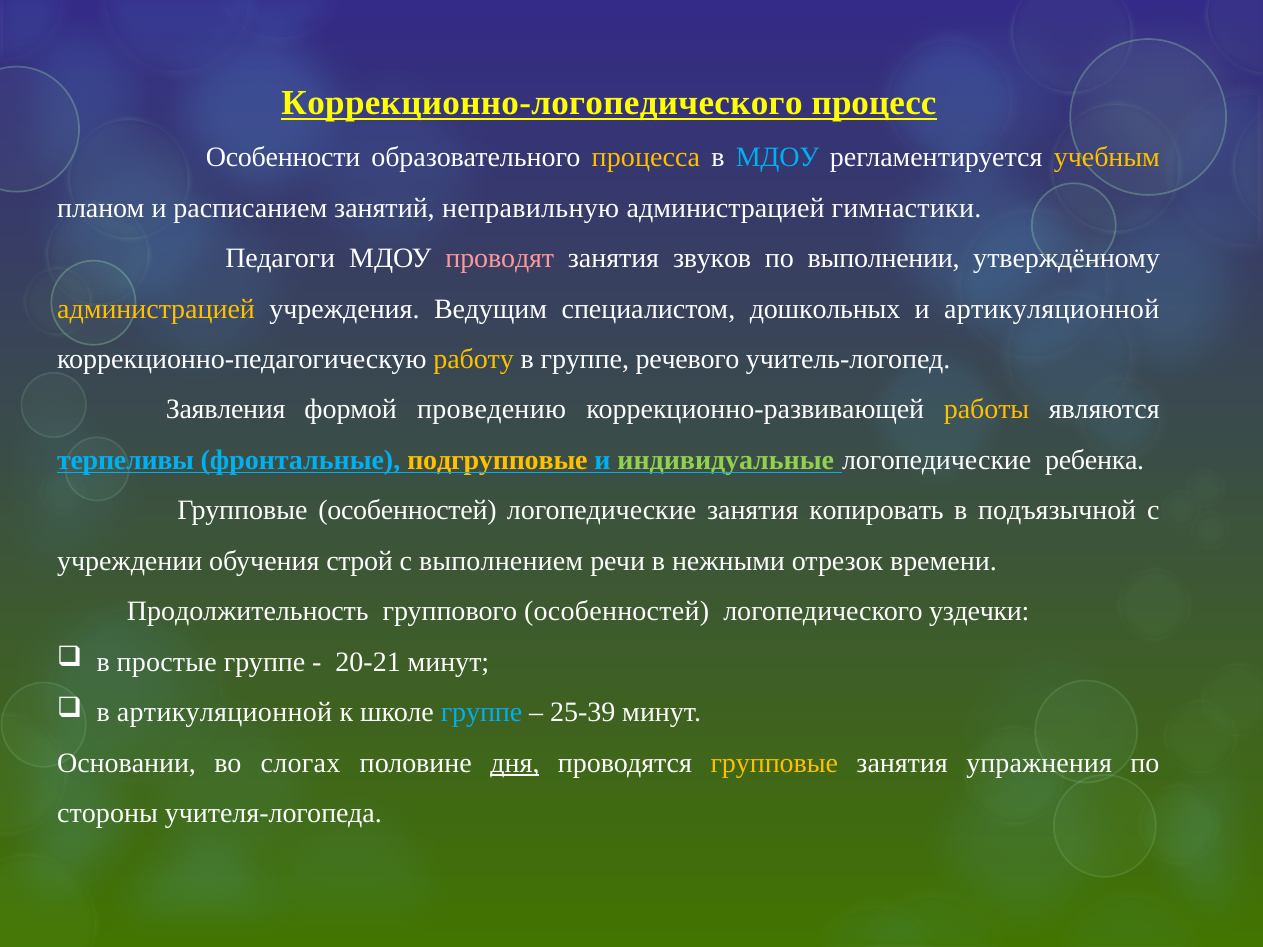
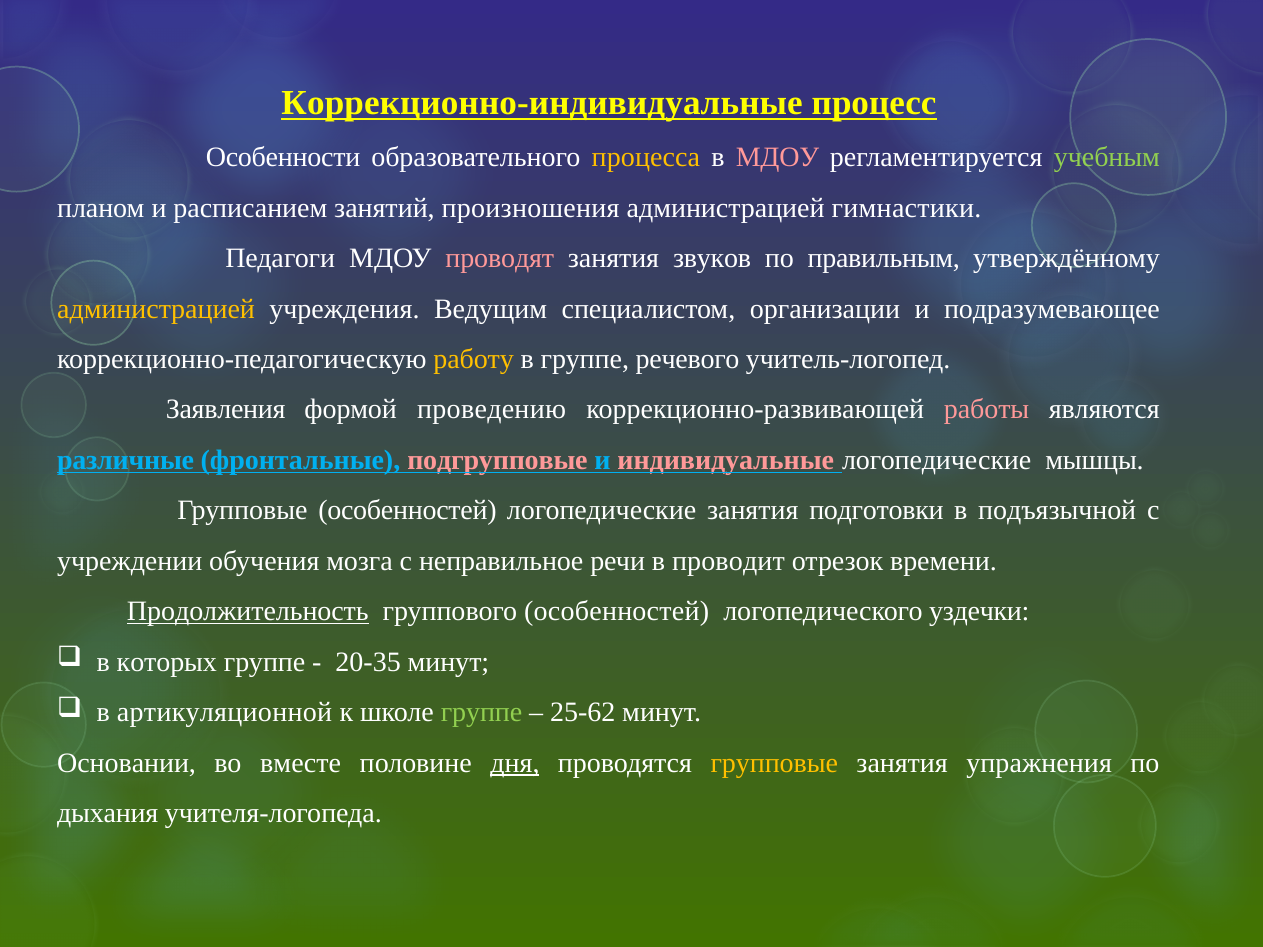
Коррекционно-логопедического: Коррекционно-логопедического -> Коррекционно-индивидуальные
МДОУ at (777, 157) colour: light blue -> pink
учебным colour: yellow -> light green
неправильную: неправильную -> произношения
выполнении: выполнении -> правильным
дошкольных: дошкольных -> организации
и артикуляционной: артикуляционной -> подразумевающее
работы colour: yellow -> pink
терпеливы: терпеливы -> различные
подгрупповые colour: yellow -> pink
индивидуальные colour: light green -> pink
ребенка: ребенка -> мышцы
копировать: копировать -> подготовки
строй: строй -> мозга
выполнением: выполнением -> неправильное
нежными: нежными -> проводит
Продолжительность underline: none -> present
простые: простые -> которых
20-21: 20-21 -> 20-35
группе at (482, 713) colour: light blue -> light green
25-39: 25-39 -> 25-62
слогах: слогах -> вместе
стороны: стороны -> дыхания
